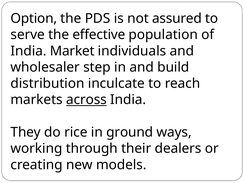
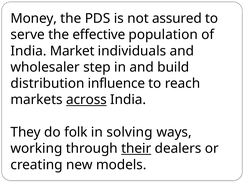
Option: Option -> Money
inculcate: inculcate -> influence
rice: rice -> folk
ground: ground -> solving
their underline: none -> present
